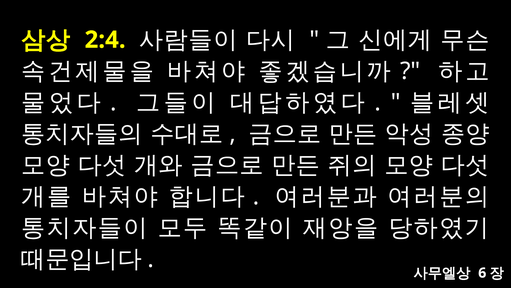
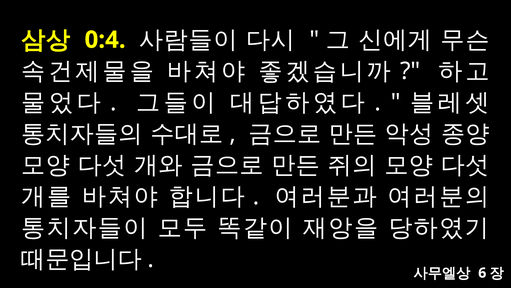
2:4: 2:4 -> 0:4
